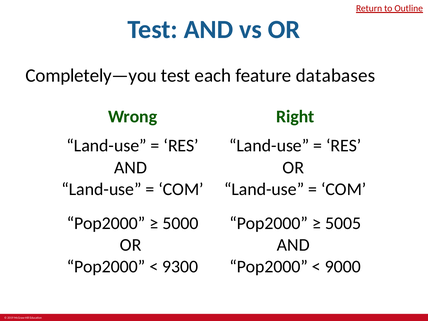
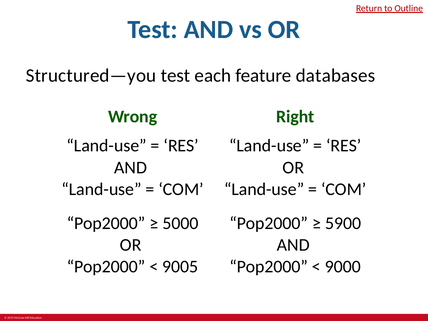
Completely—you: Completely—you -> Structured—you
5005: 5005 -> 5900
9300: 9300 -> 9005
